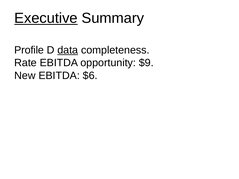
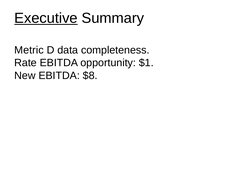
Profile: Profile -> Metric
data underline: present -> none
$9: $9 -> $1
$6: $6 -> $8
